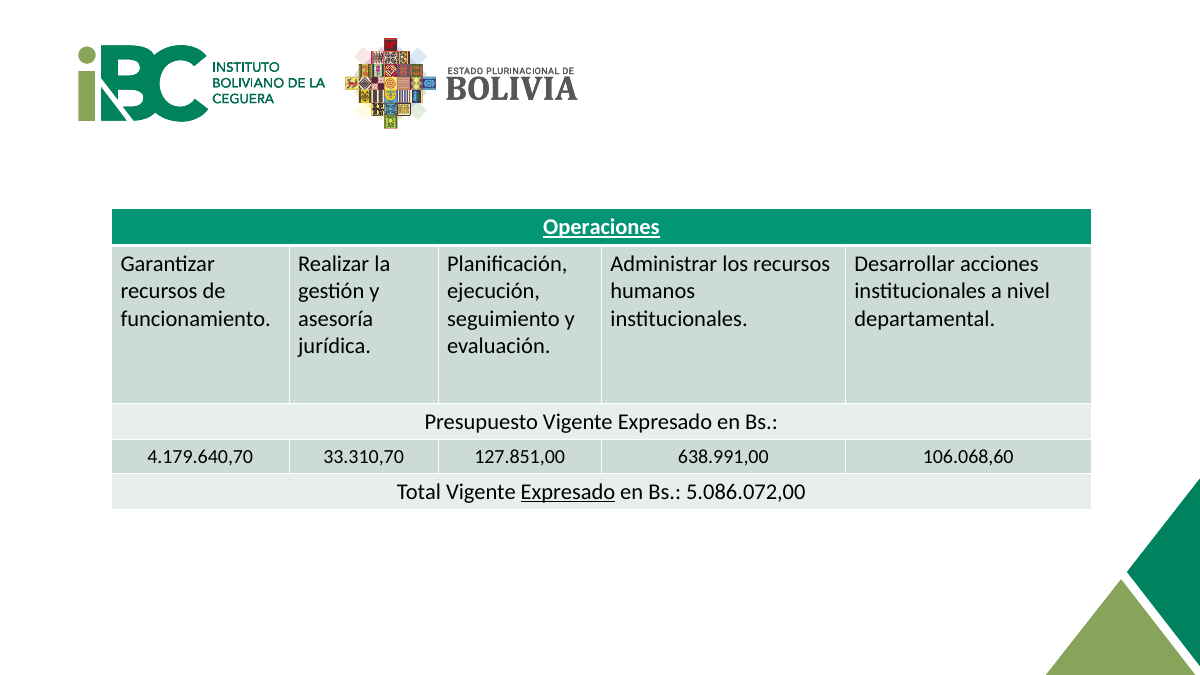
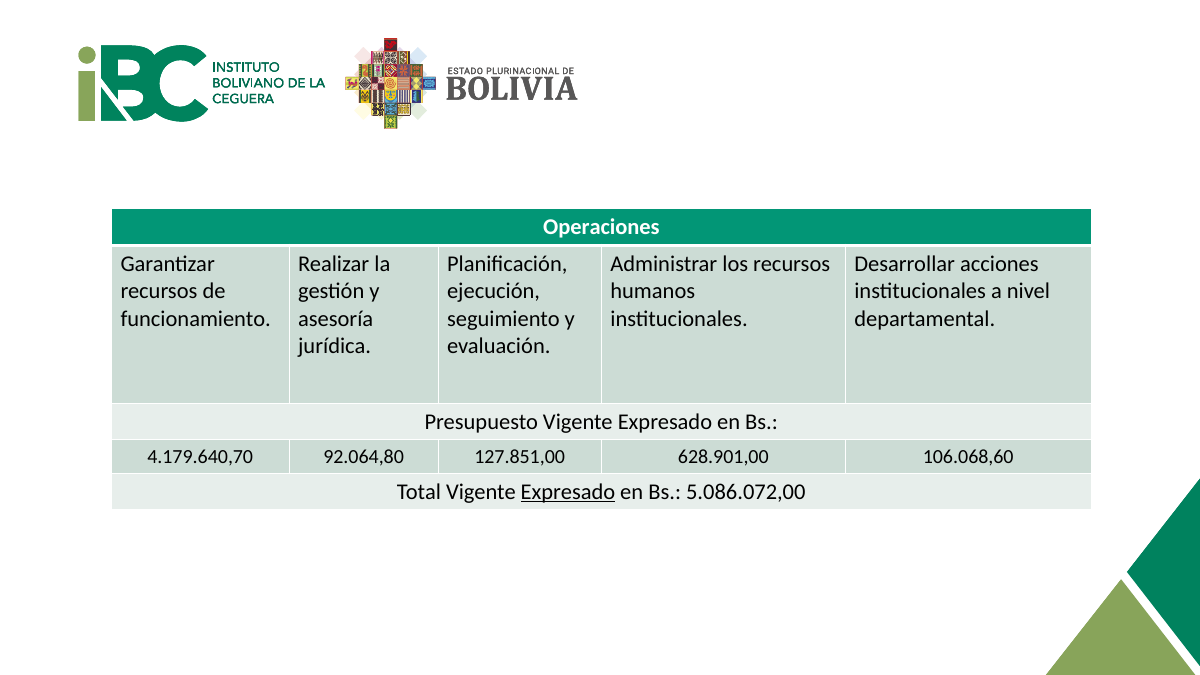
Operaciones underline: present -> none
33.310,70: 33.310,70 -> 92.064,80
638.991,00: 638.991,00 -> 628.901,00
